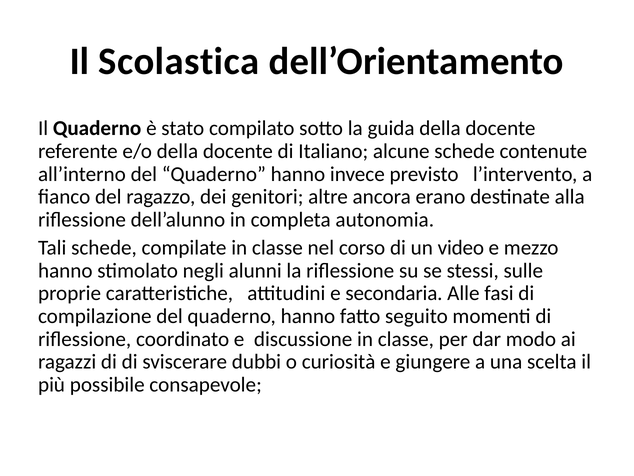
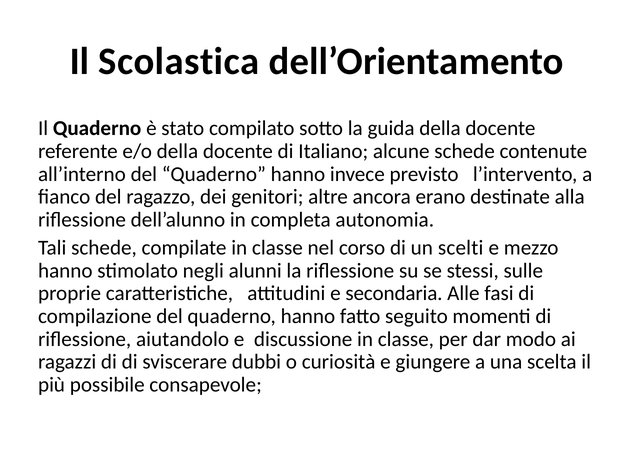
video: video -> scelti
coordinato: coordinato -> aiutandolo
